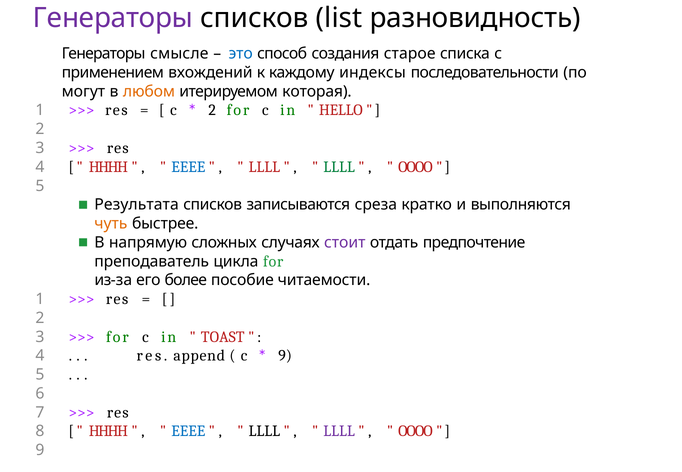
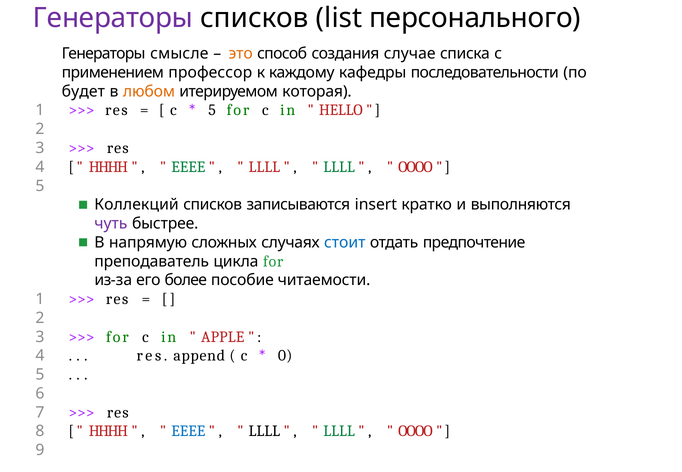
разновидность: разновидность -> персонального
это colour: blue -> orange
старое: старое -> случае
вхождений: вхождений -> профессор
индексы: индексы -> кафедры
могут: могут -> будет
2 at (212, 110): 2 -> 5
EEEE at (188, 167) colour: blue -> green
Результата: Результата -> Коллекций
среза: среза -> insert
чуть colour: orange -> purple
стоит colour: purple -> blue
TOAST: TOAST -> APPLE
9 at (285, 356): 9 -> 0
LLLL at (339, 431) colour: purple -> green
